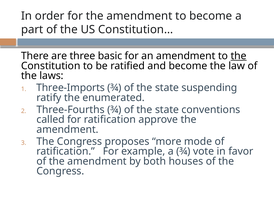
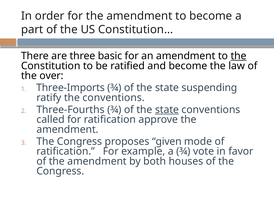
laws: laws -> over
the enumerated: enumerated -> conventions
state at (167, 109) underline: none -> present
more: more -> given
